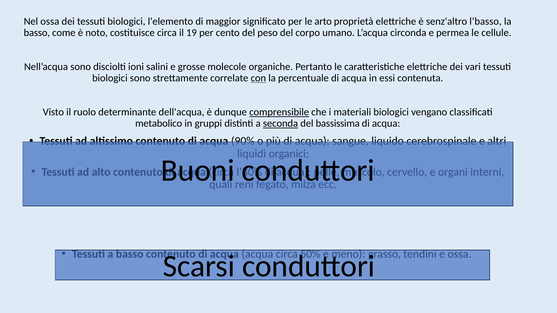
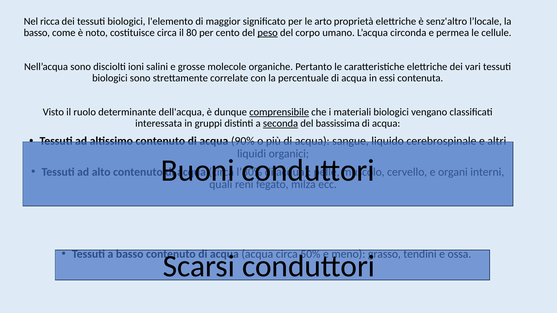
Nel ossa: ossa -> ricca
l’basso: l’basso -> l’locale
19: 19 -> 80
peso underline: none -> present
con underline: present -> none
metabolico: metabolico -> interessata
